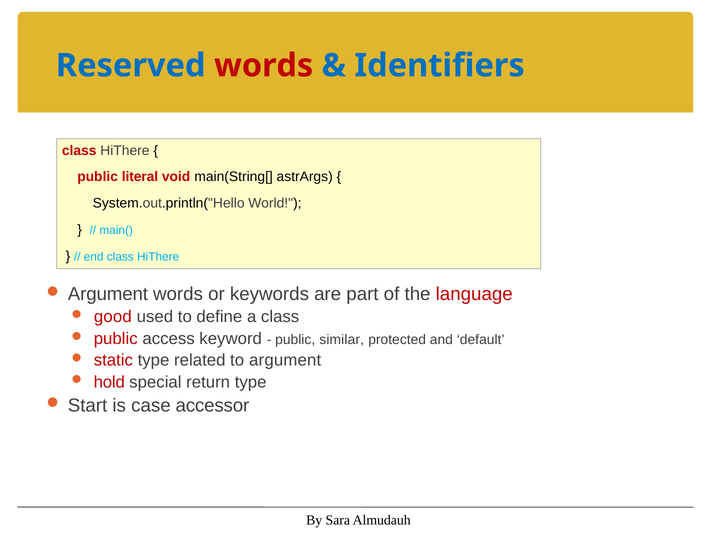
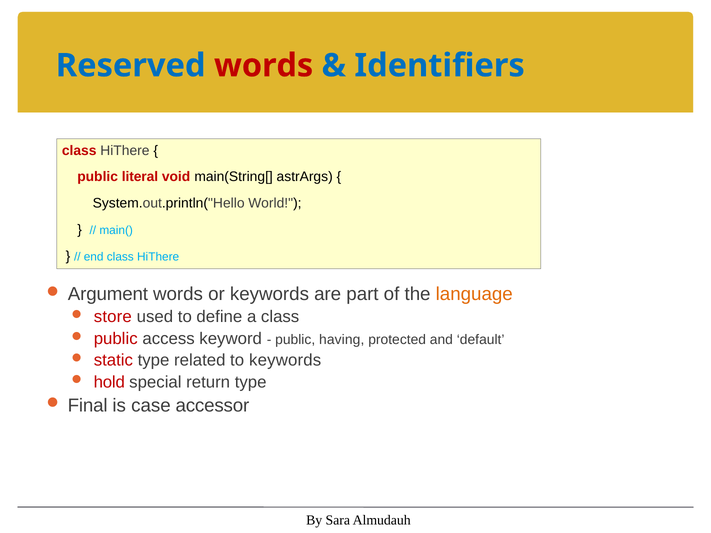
language colour: red -> orange
good: good -> store
similar: similar -> having
to argument: argument -> keywords
Start: Start -> Final
